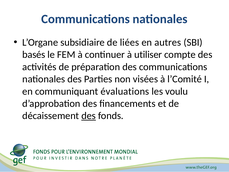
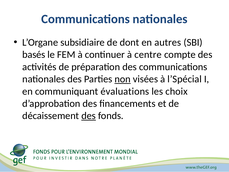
liées: liées -> dont
utiliser: utiliser -> centre
non underline: none -> present
l’Comité: l’Comité -> l’Spécial
voulu: voulu -> choix
